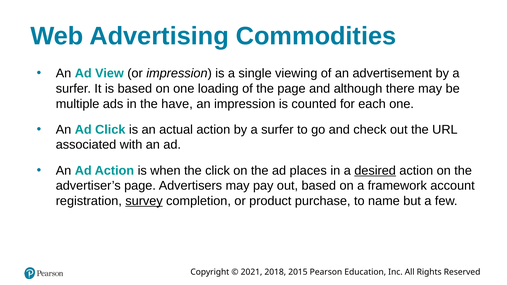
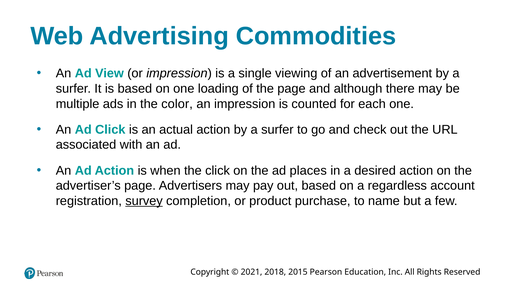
have: have -> color
desired underline: present -> none
framework: framework -> regardless
